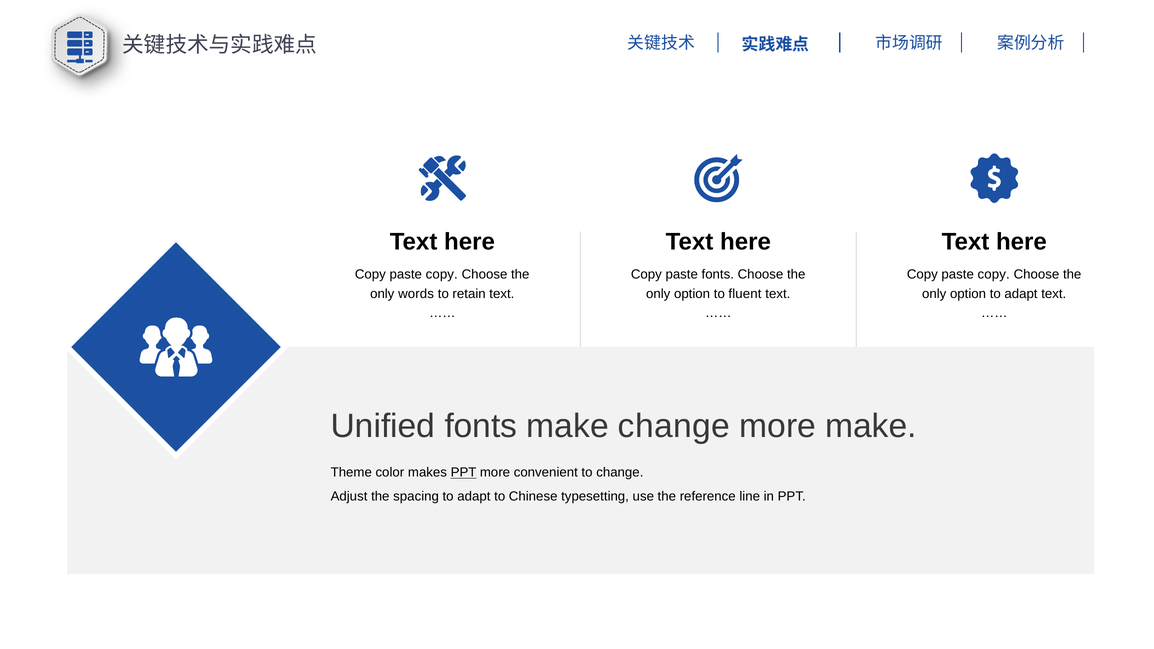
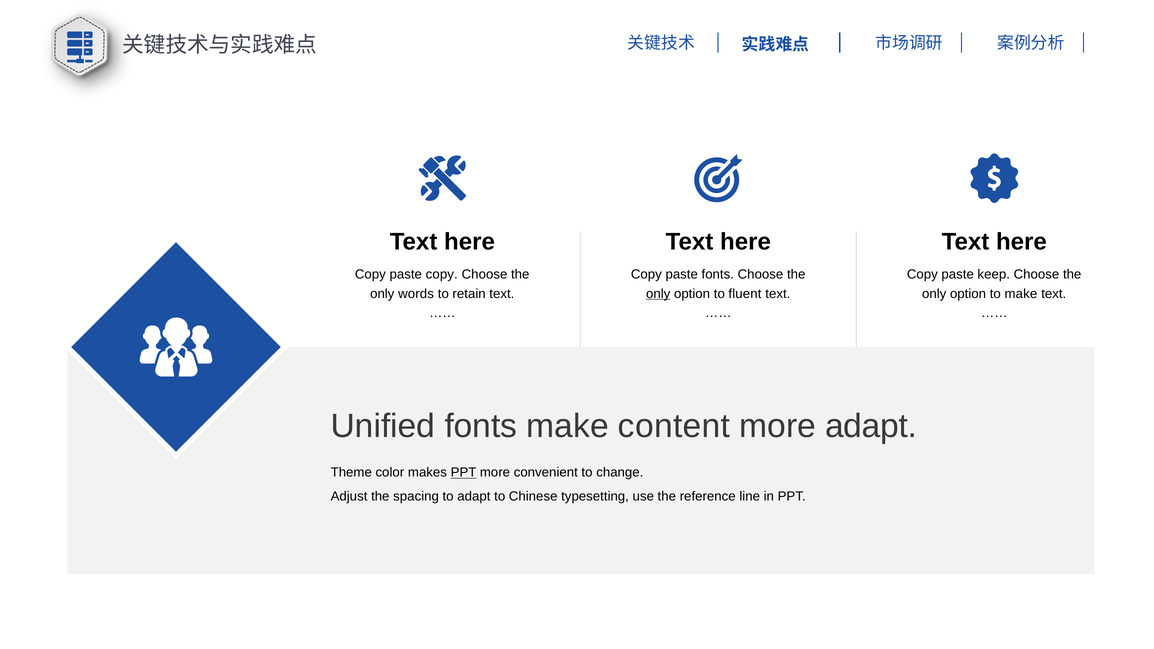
copy at (994, 275): copy -> keep
only at (658, 294) underline: none -> present
option to adapt: adapt -> make
make change: change -> content
more make: make -> adapt
